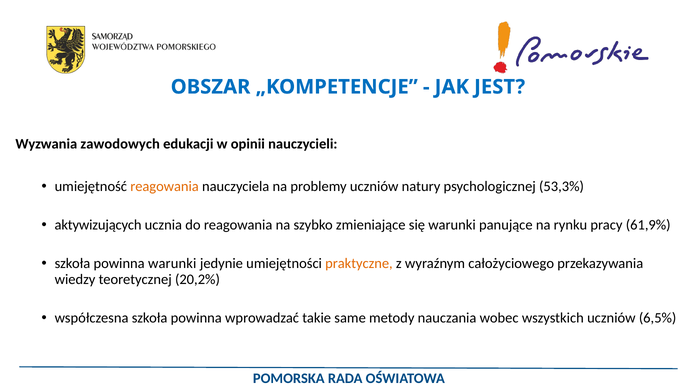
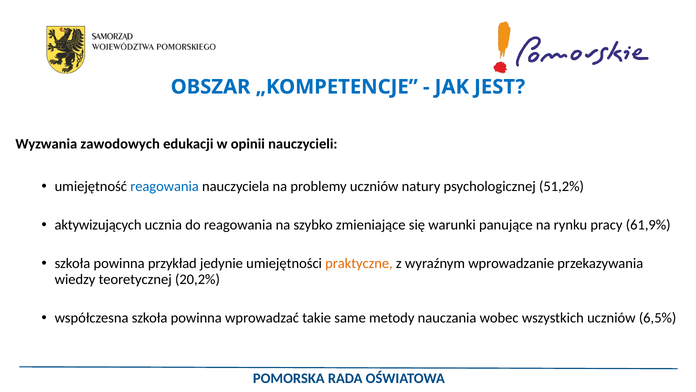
reagowania at (165, 186) colour: orange -> blue
53,3%: 53,3% -> 51,2%
powinna warunki: warunki -> przykład
całożyciowego: całożyciowego -> wprowadzanie
